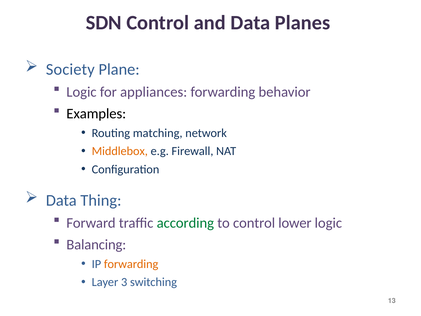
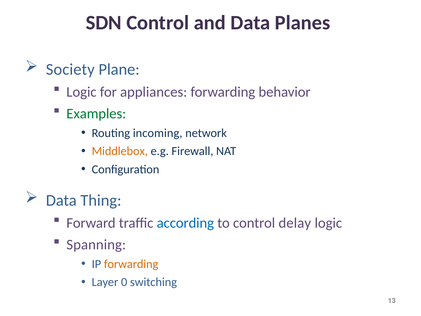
Examples colour: black -> green
matching: matching -> incoming
according colour: green -> blue
lower: lower -> delay
Balancing: Balancing -> Spanning
3: 3 -> 0
